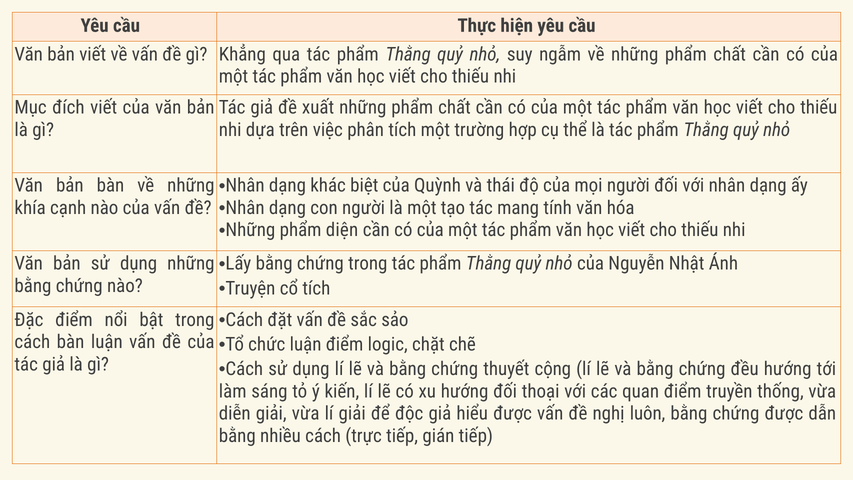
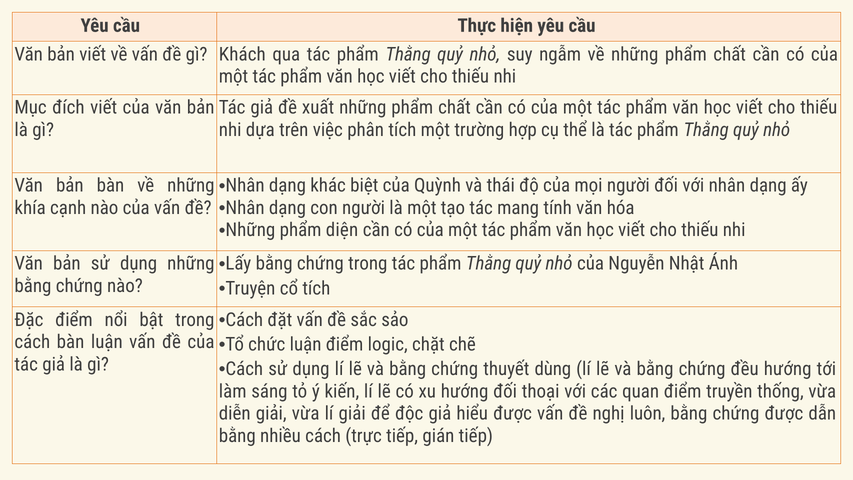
Khẳng: Khẳng -> Khách
cộng: cộng -> dùng
